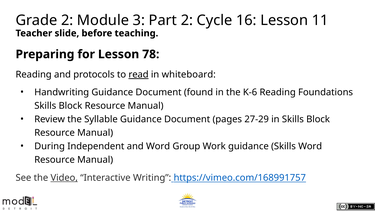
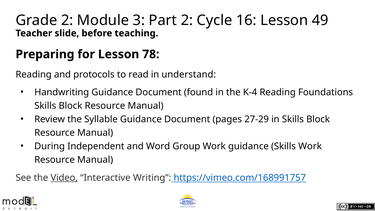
11: 11 -> 49
read underline: present -> none
whiteboard: whiteboard -> understand
K-6: K-6 -> K-4
Skills Word: Word -> Work
